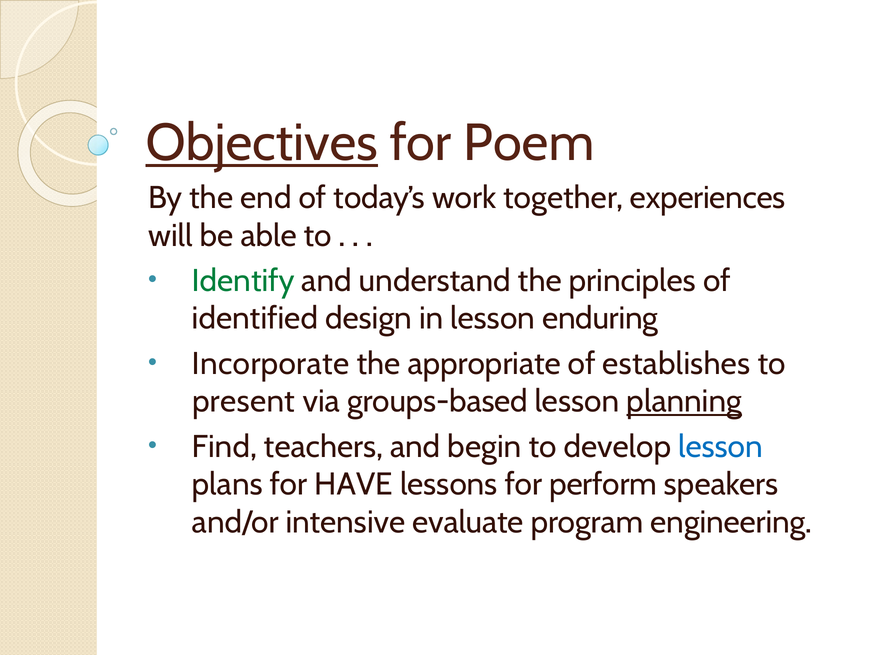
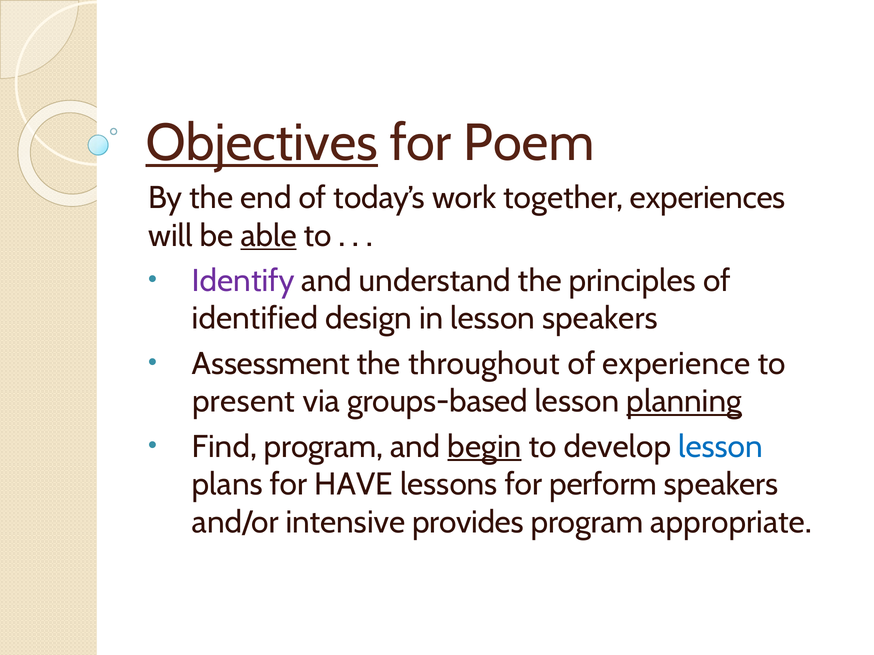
able underline: none -> present
Identify colour: green -> purple
lesson enduring: enduring -> speakers
Incorporate: Incorporate -> Assessment
appropriate: appropriate -> throughout
establishes: establishes -> experience
Find teachers: teachers -> program
begin underline: none -> present
evaluate: evaluate -> provides
engineering: engineering -> appropriate
